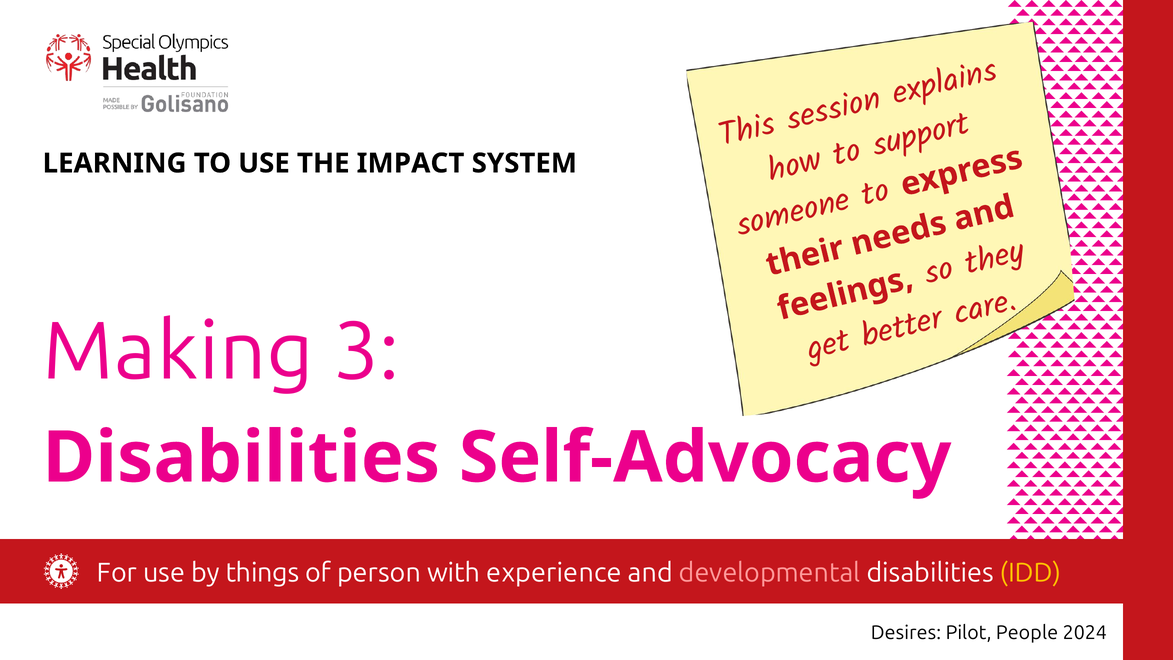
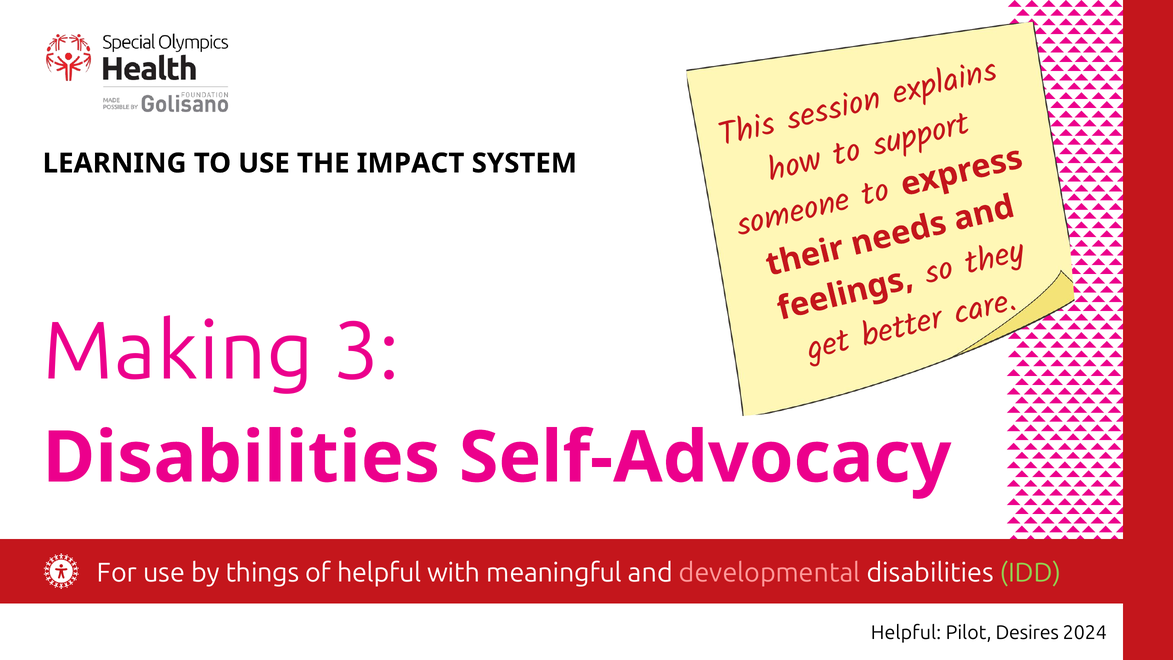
of person: person -> helpful
experience: experience -> meaningful
IDD colour: yellow -> light green
Desires at (906, 632): Desires -> Helpful
People: People -> Desires
